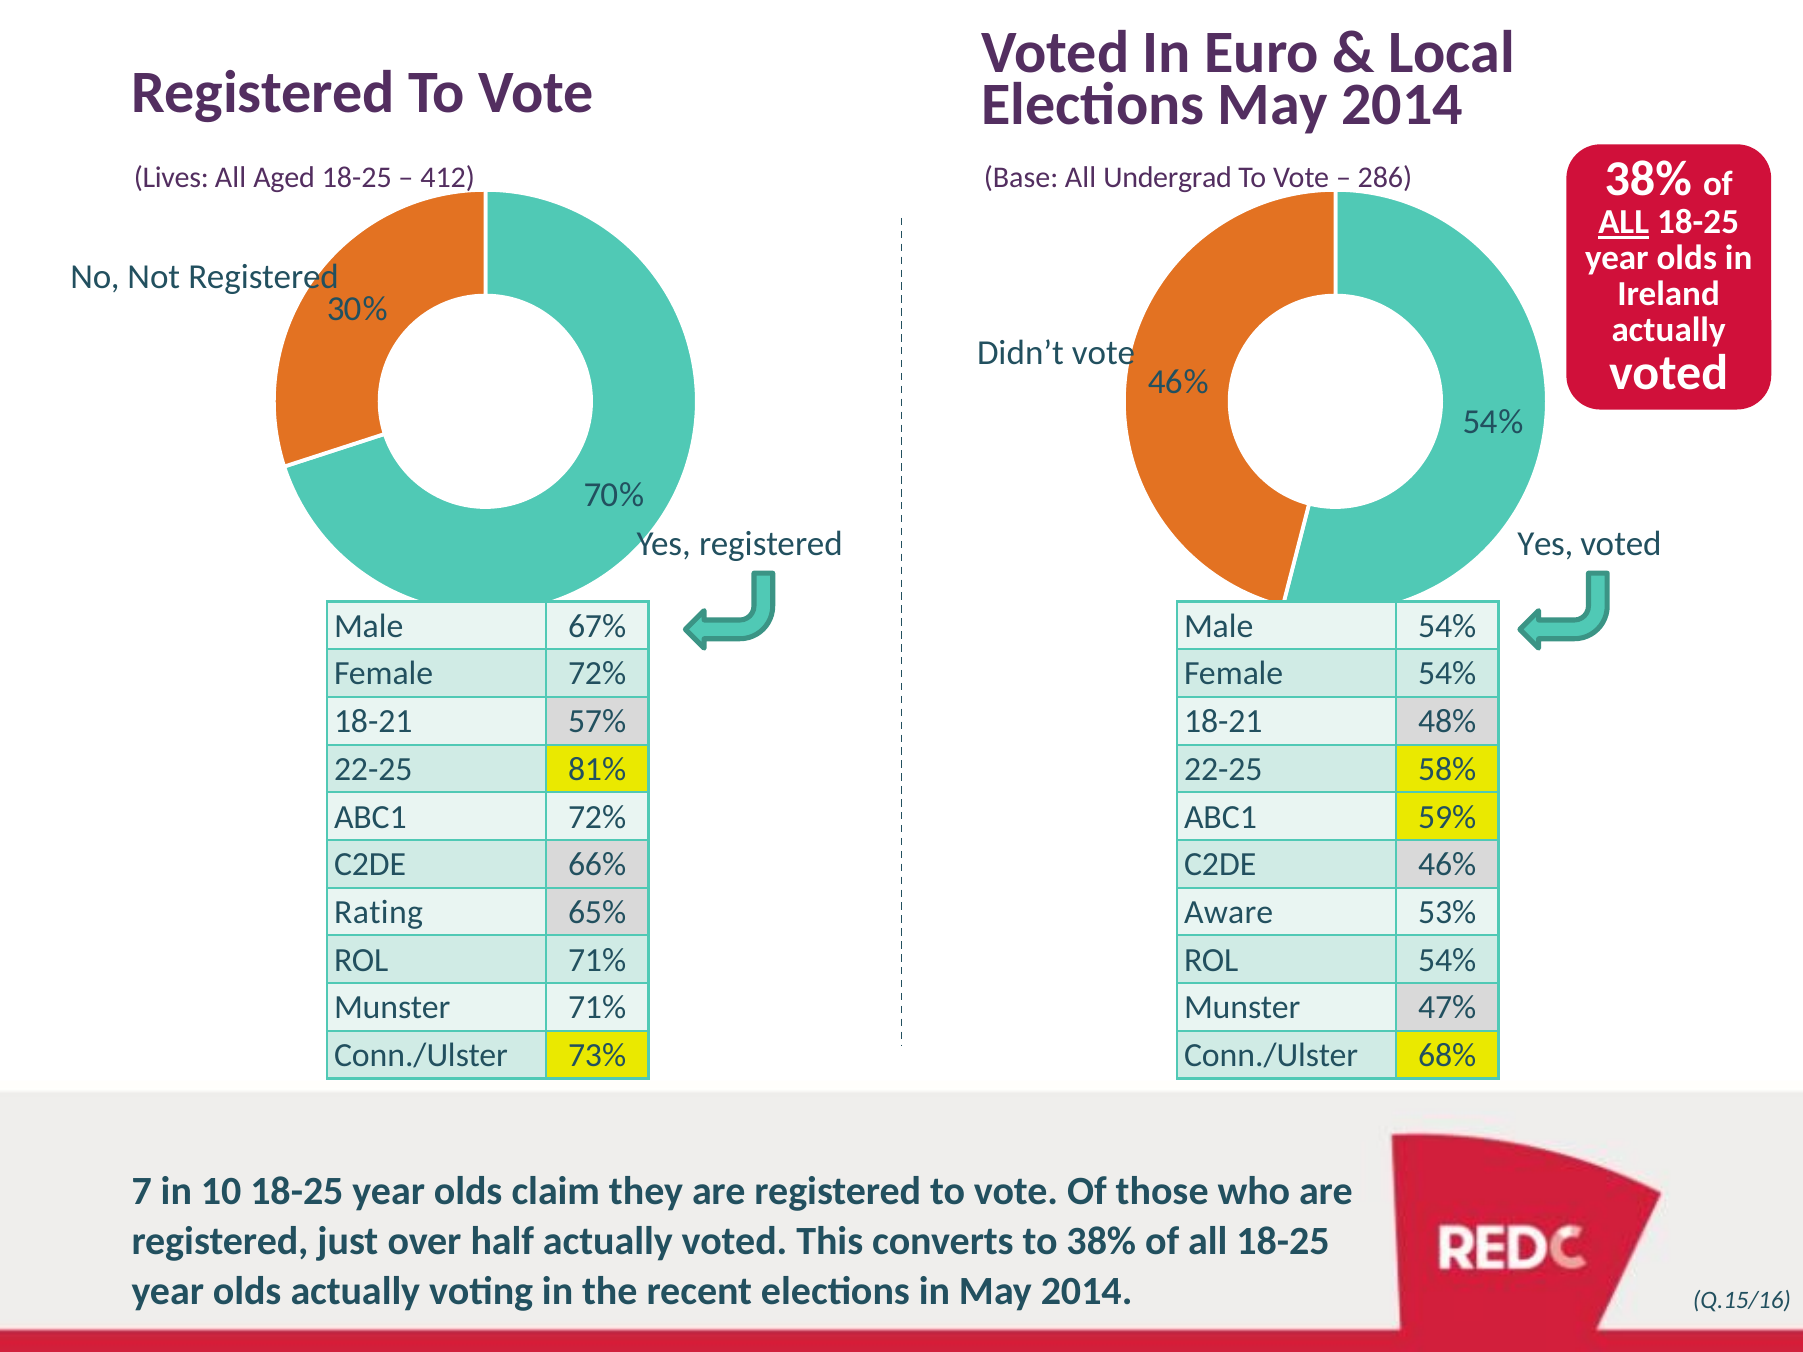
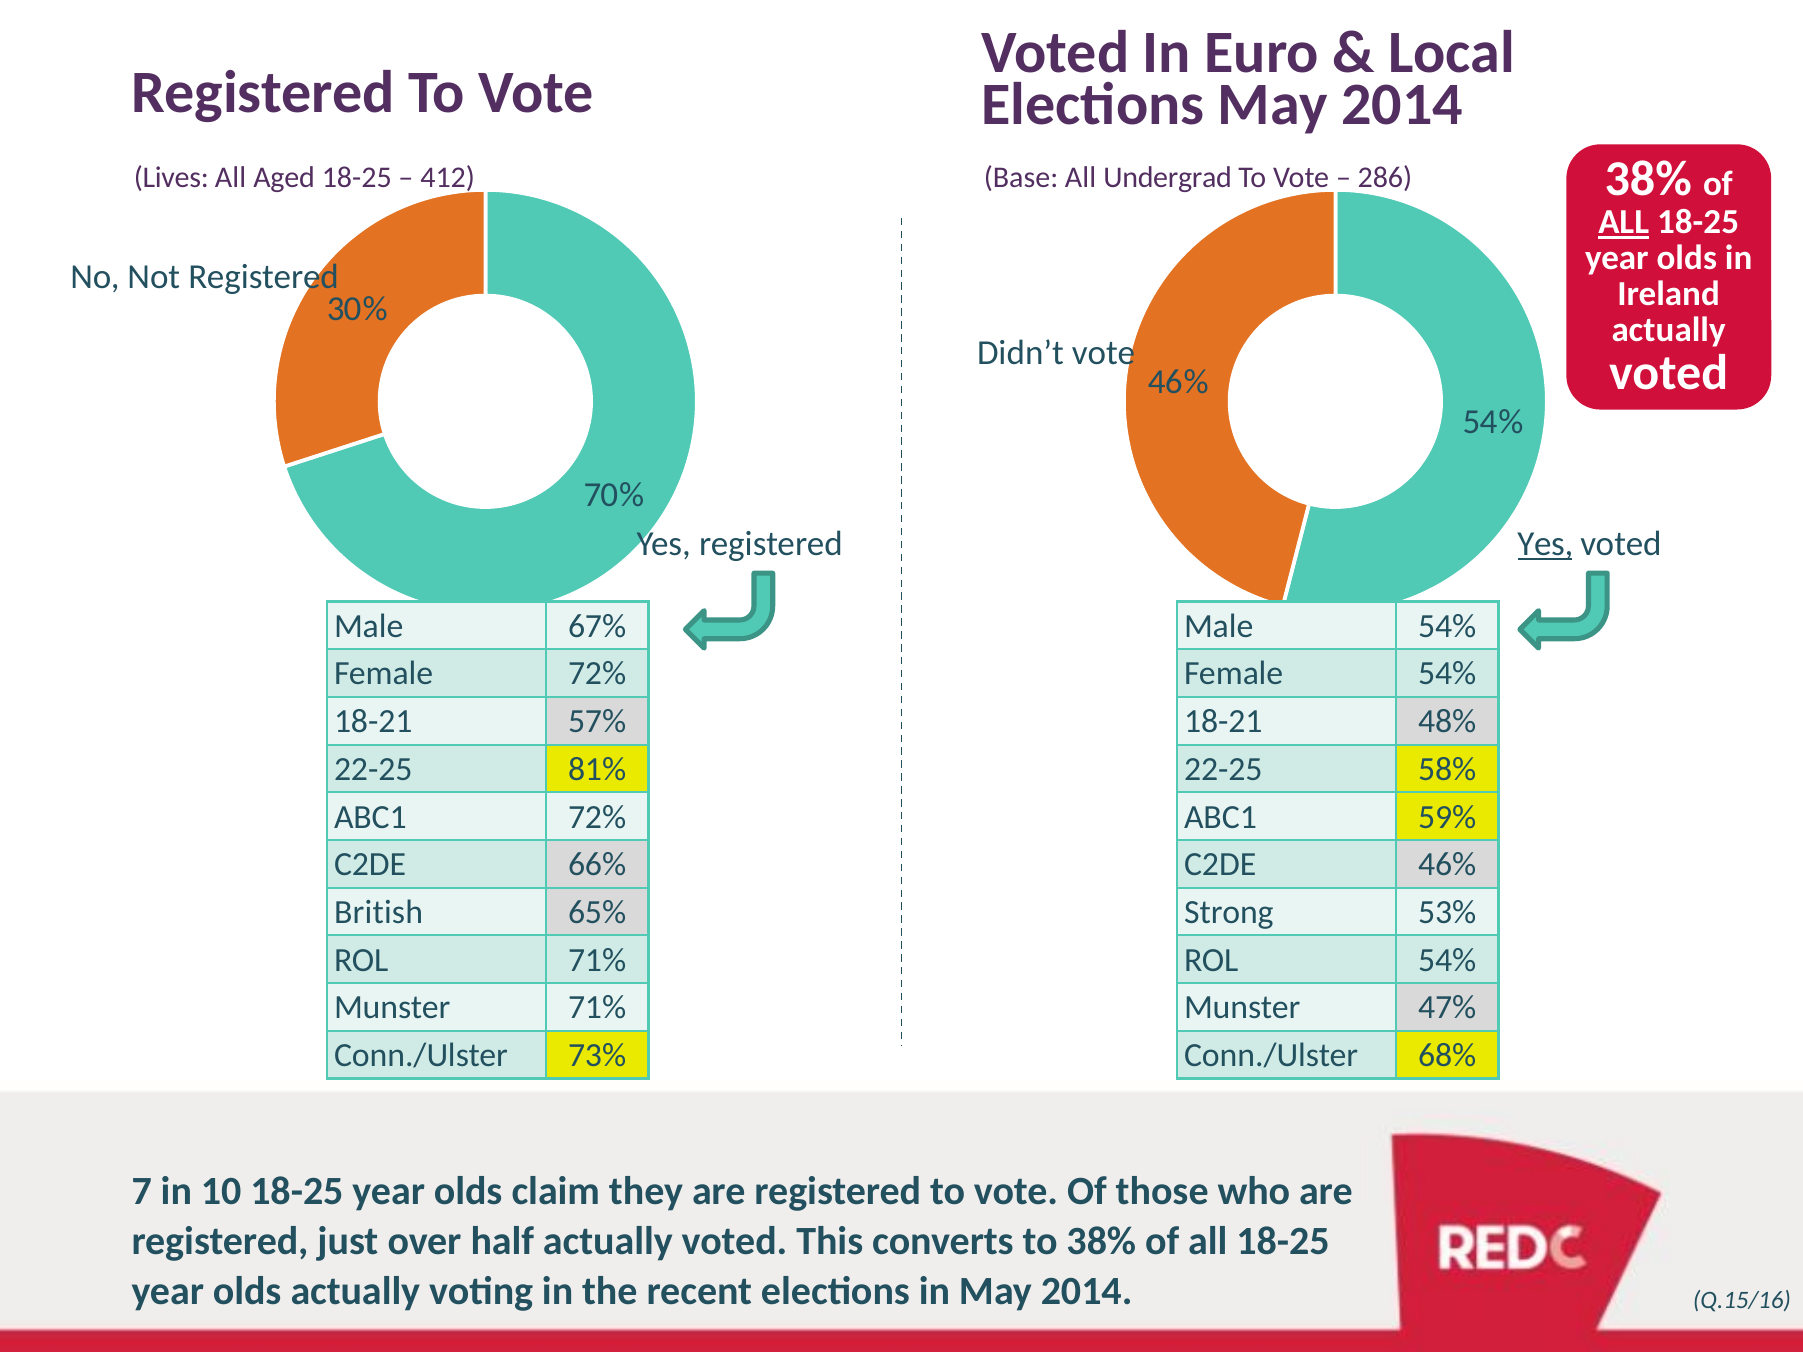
Yes at (1545, 544) underline: none -> present
Rating: Rating -> British
Aware: Aware -> Strong
